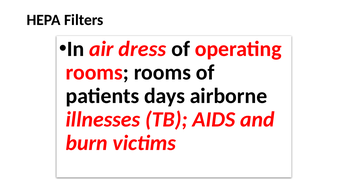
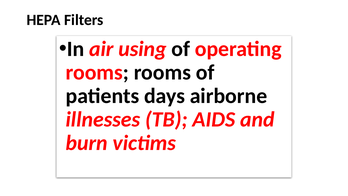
dress: dress -> using
